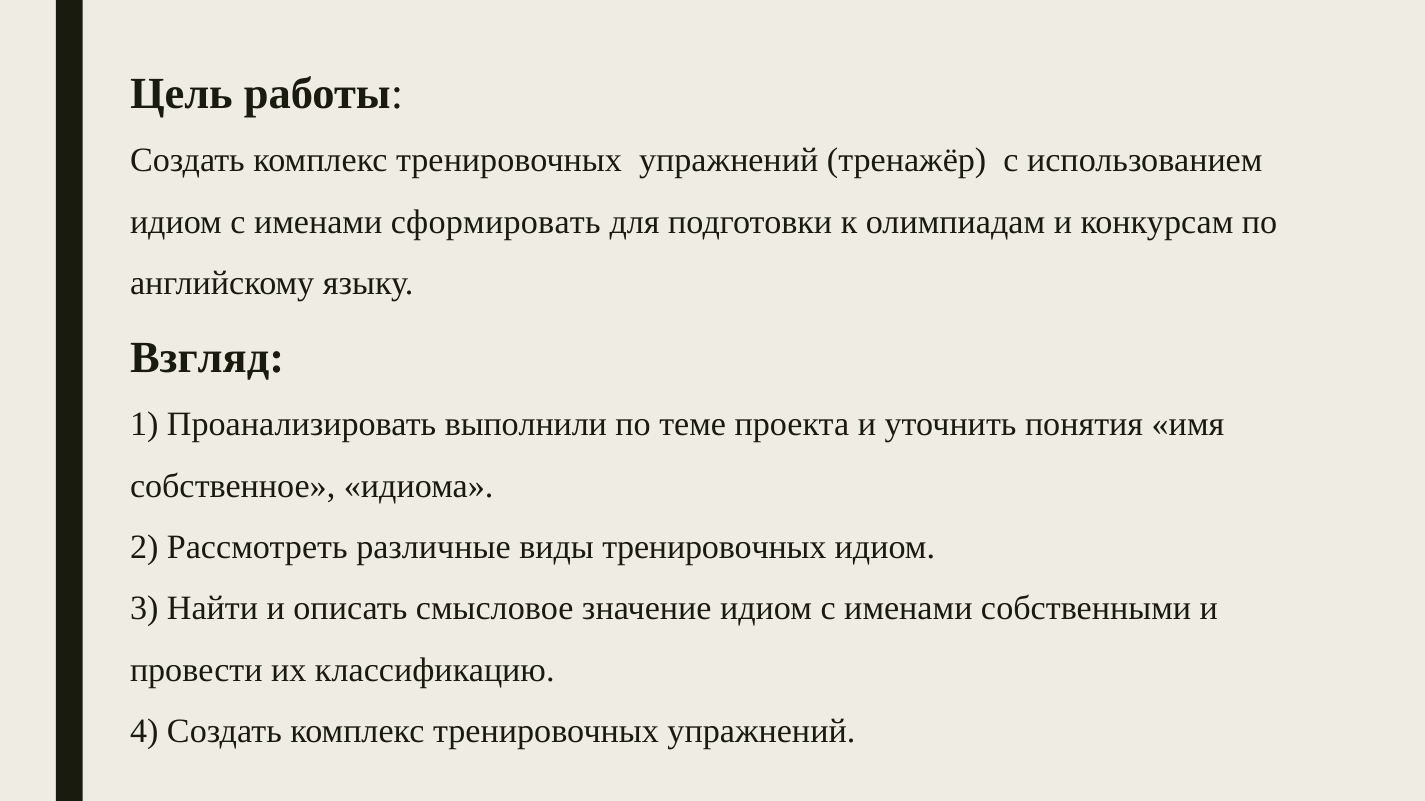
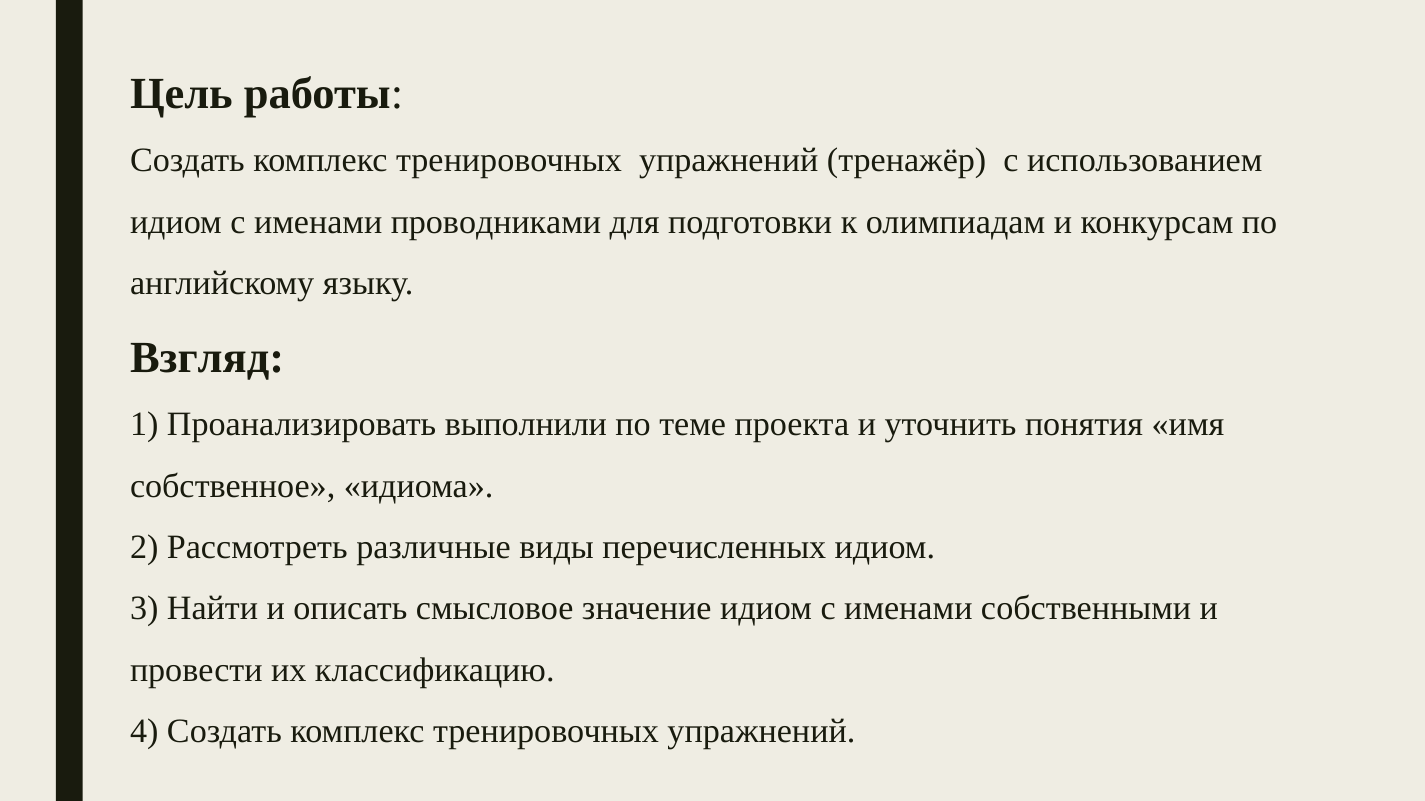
сформировать: сформировать -> проводниками
виды тренировочных: тренировочных -> перечисленных
